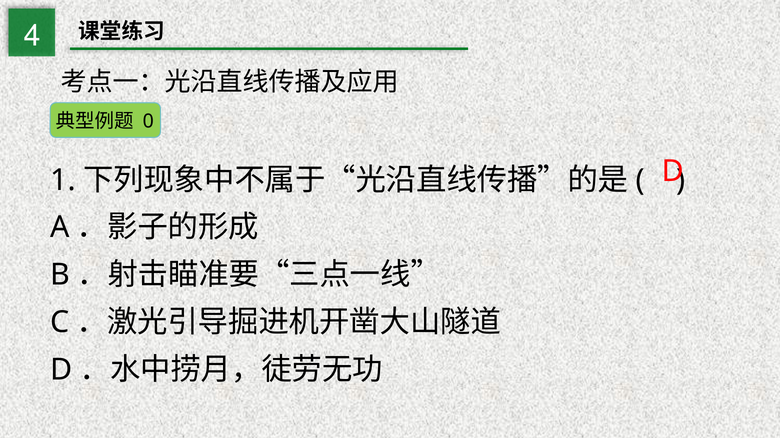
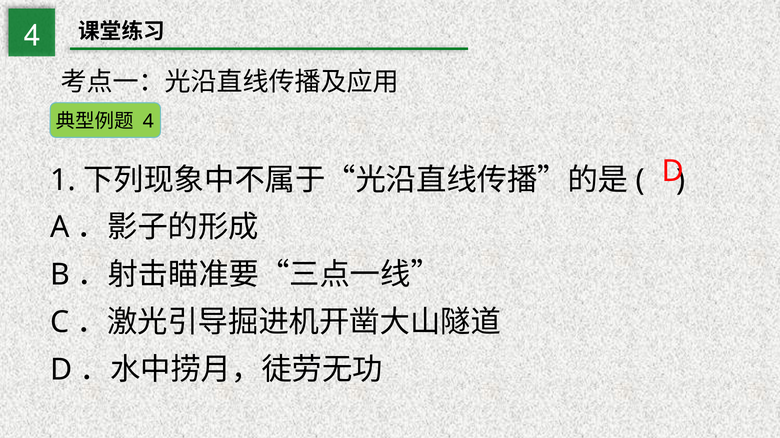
0 at (148, 121): 0 -> 4
